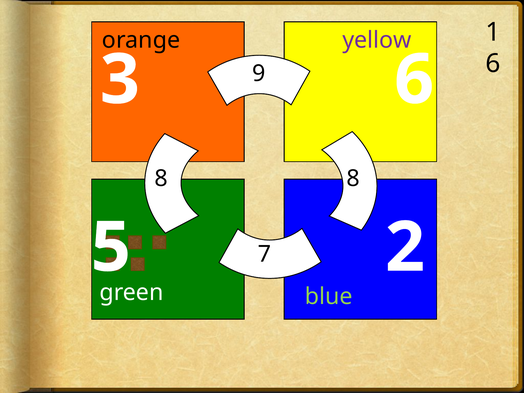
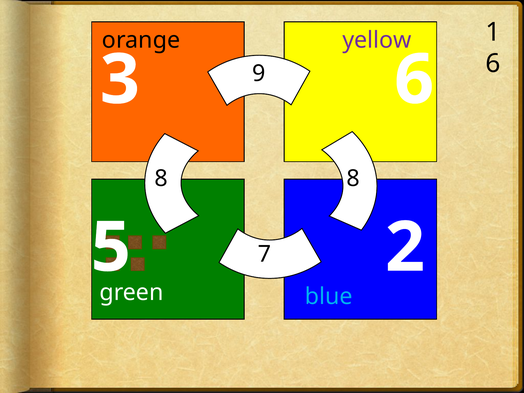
blue colour: light green -> light blue
